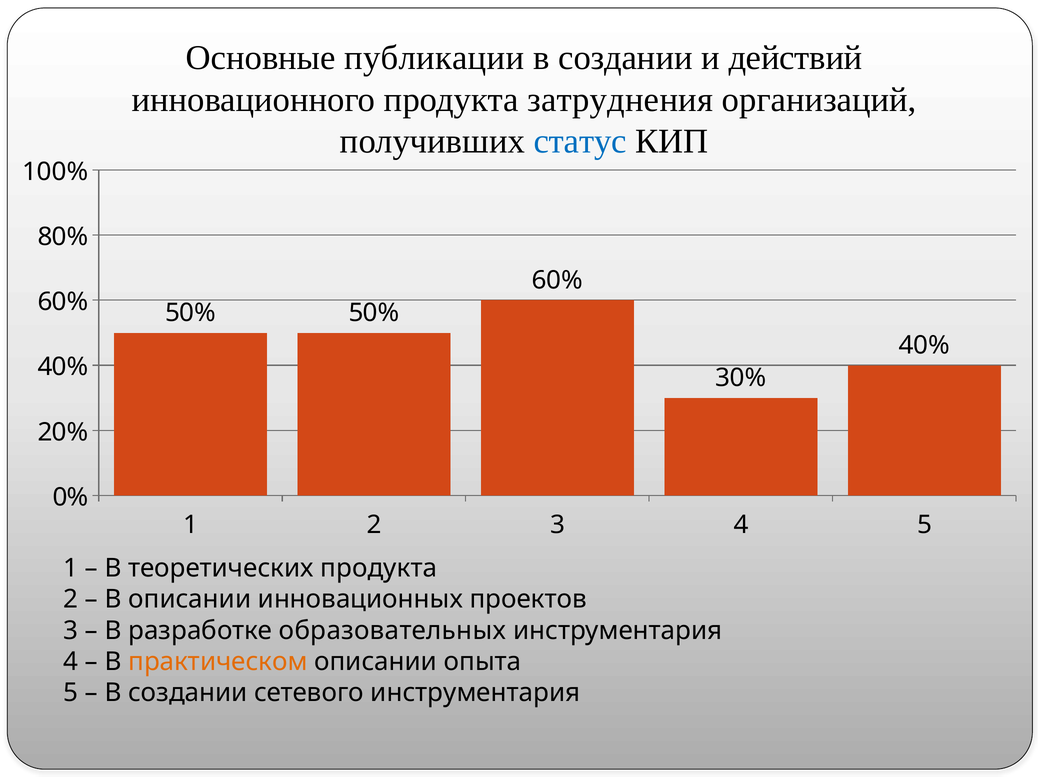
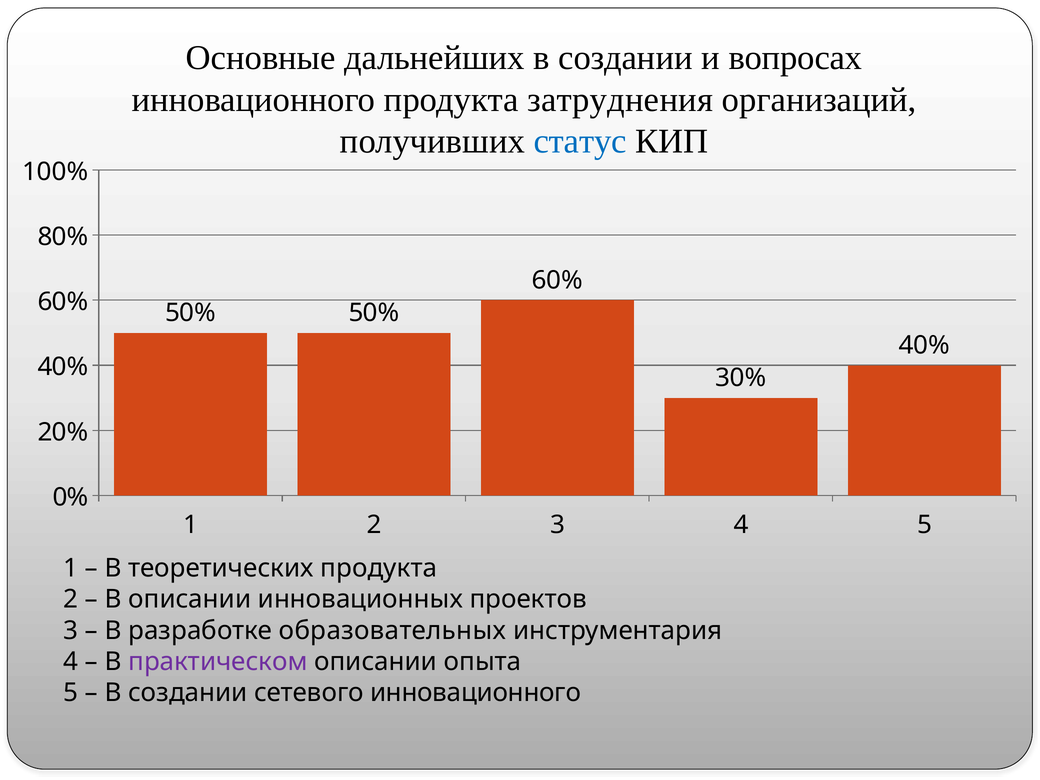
публикации: публикации -> дальнейших
действий: действий -> вопросах
практическом colour: orange -> purple
сетевого инструментария: инструментария -> инновационного
